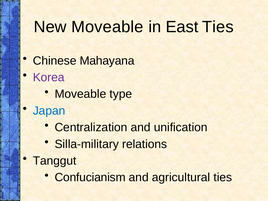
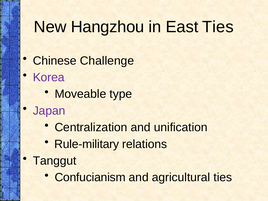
New Moveable: Moveable -> Hangzhou
Mahayana: Mahayana -> Challenge
Japan colour: blue -> purple
Silla-military: Silla-military -> Rule-military
